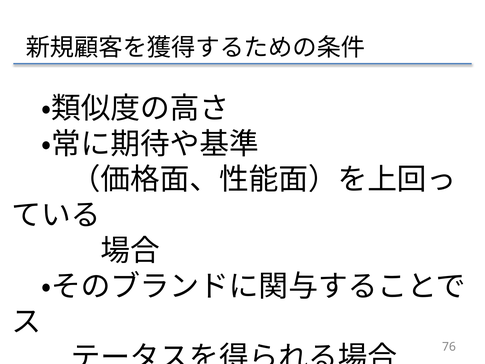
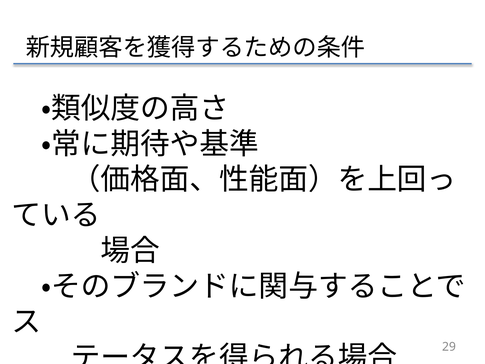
76: 76 -> 29
